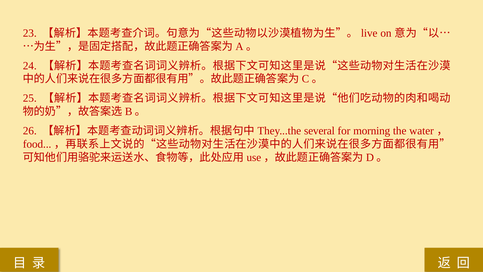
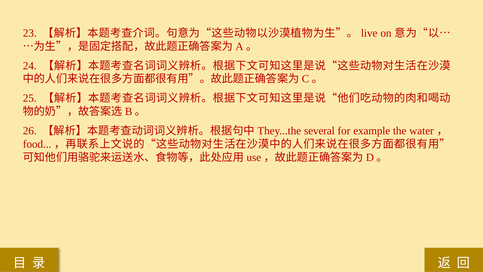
morning: morning -> example
